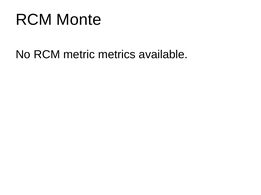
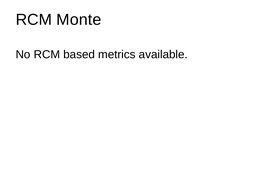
metric: metric -> based
